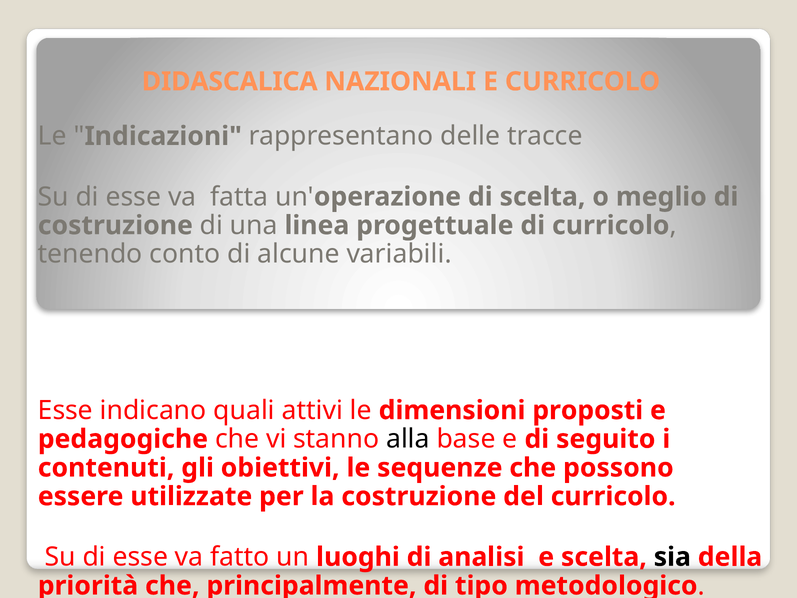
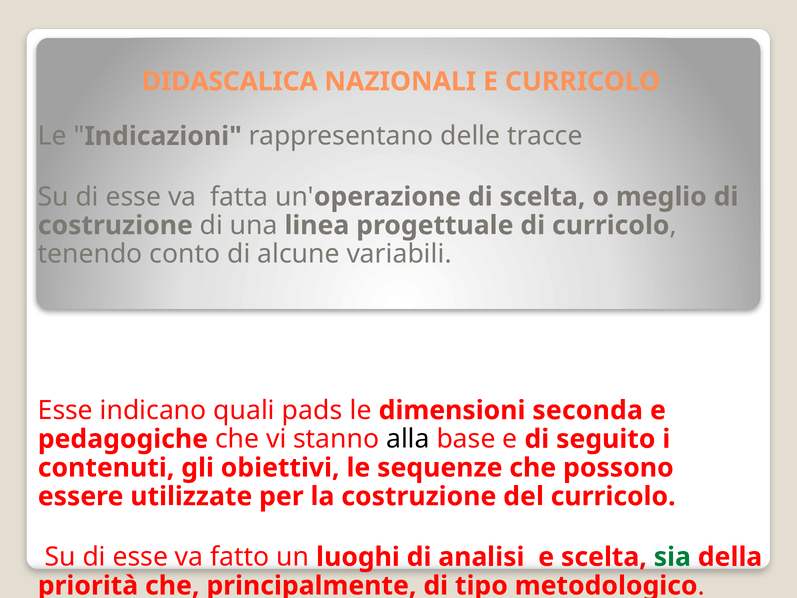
attivi: attivi -> pads
proposti: proposti -> seconda
sia colour: black -> green
